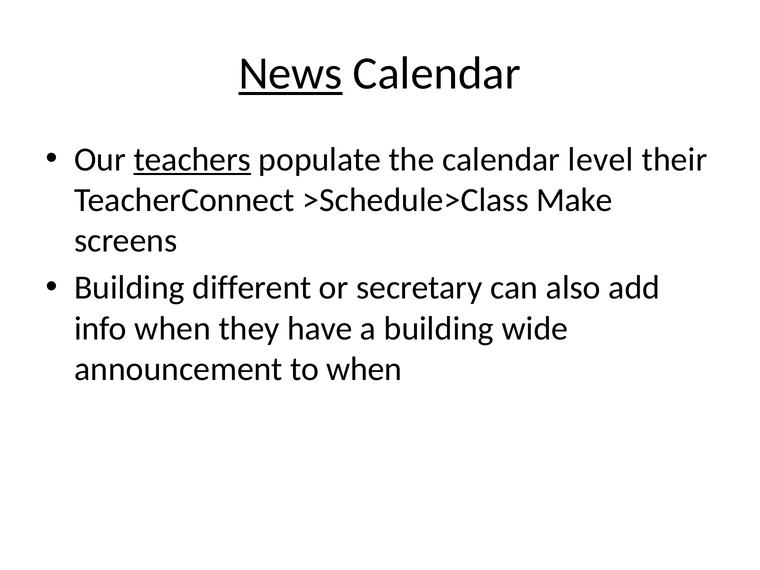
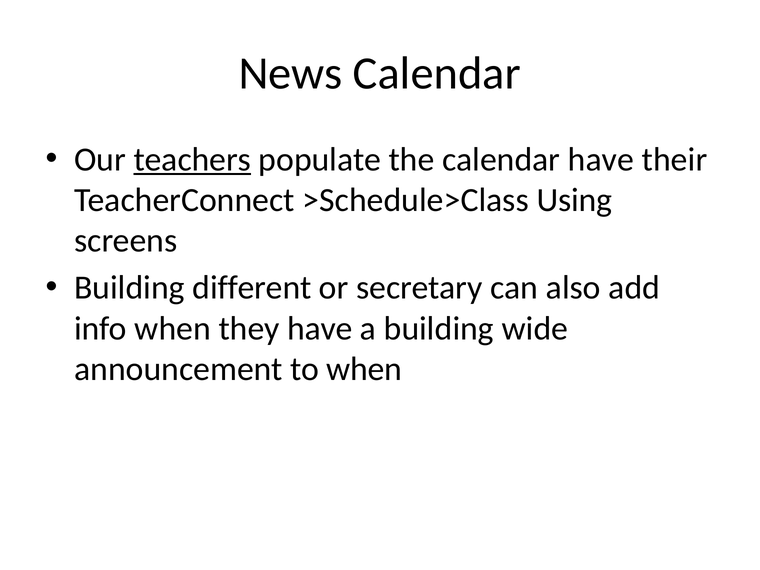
News underline: present -> none
calendar level: level -> have
Make: Make -> Using
